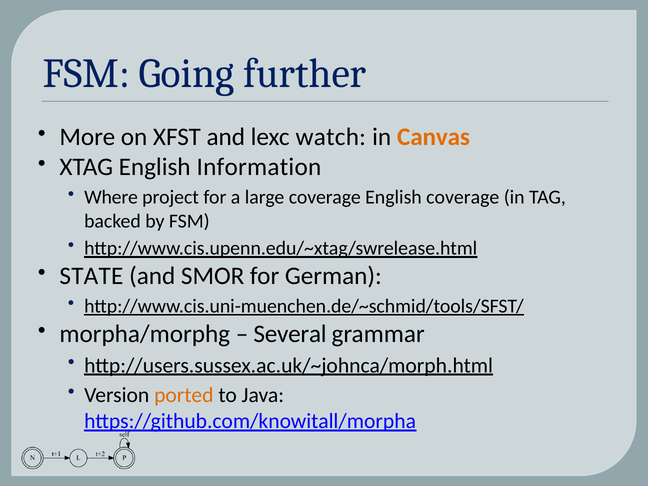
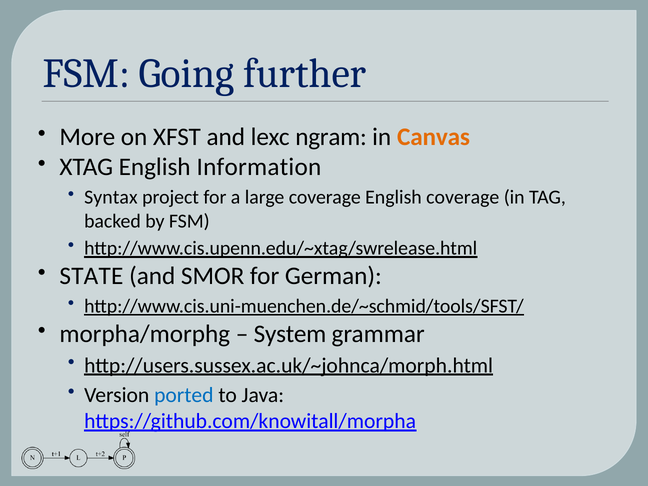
watch: watch -> ngram
Where: Where -> Syntax
Several: Several -> System
ported colour: orange -> blue
